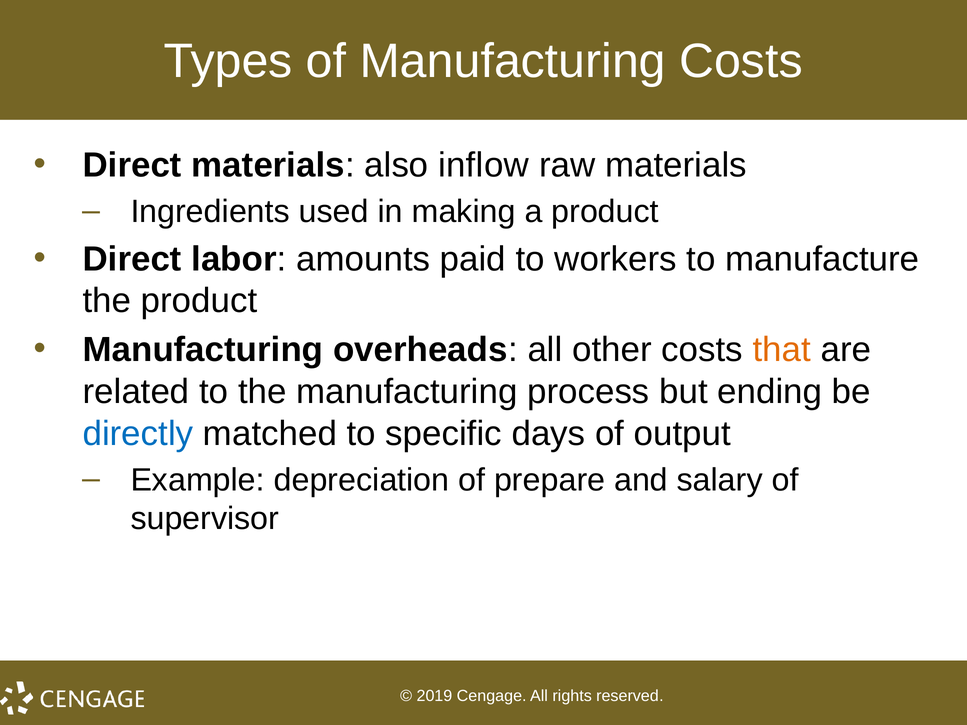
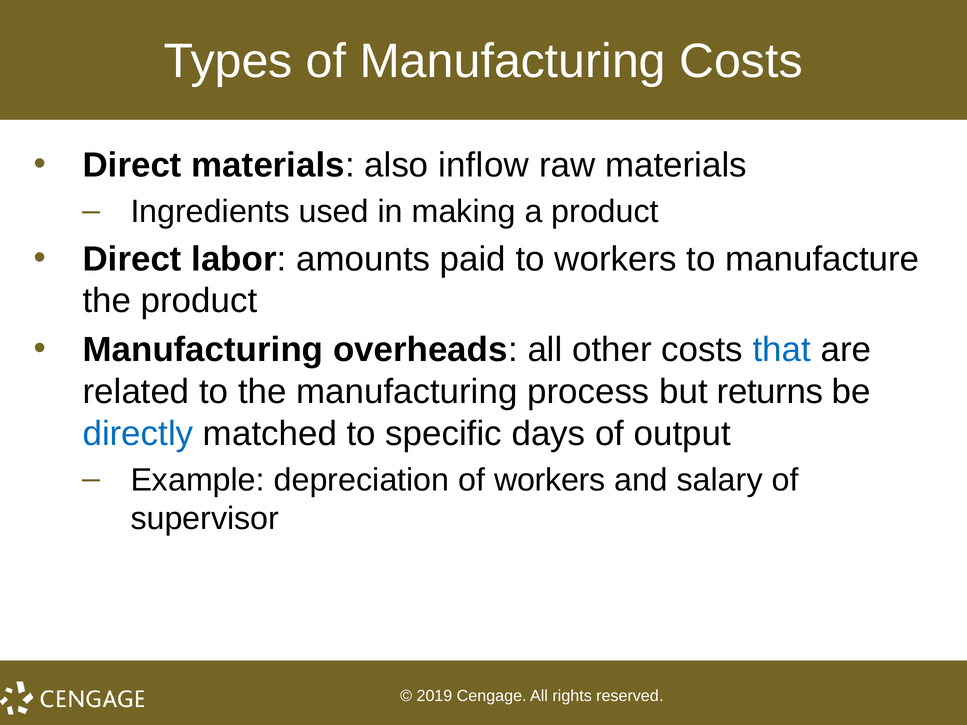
that colour: orange -> blue
ending: ending -> returns
of prepare: prepare -> workers
